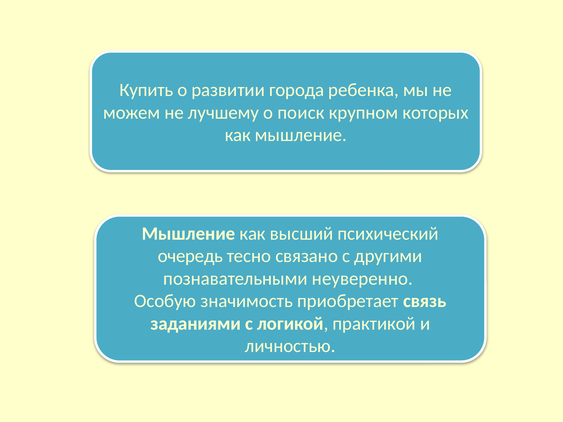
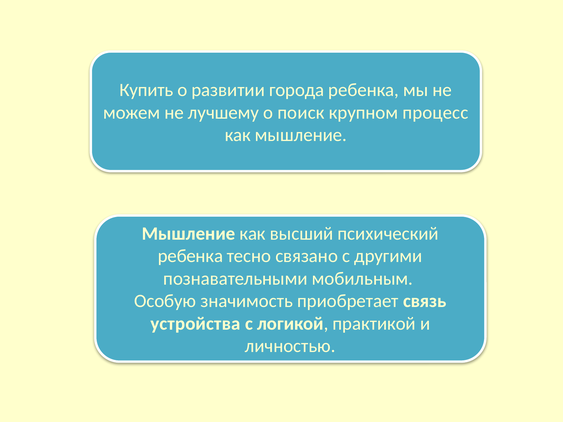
которых: которых -> процесс
очередь at (190, 256): очередь -> ребенка
неуверенно: неуверенно -> мобильным
заданиями: заданиями -> устройства
